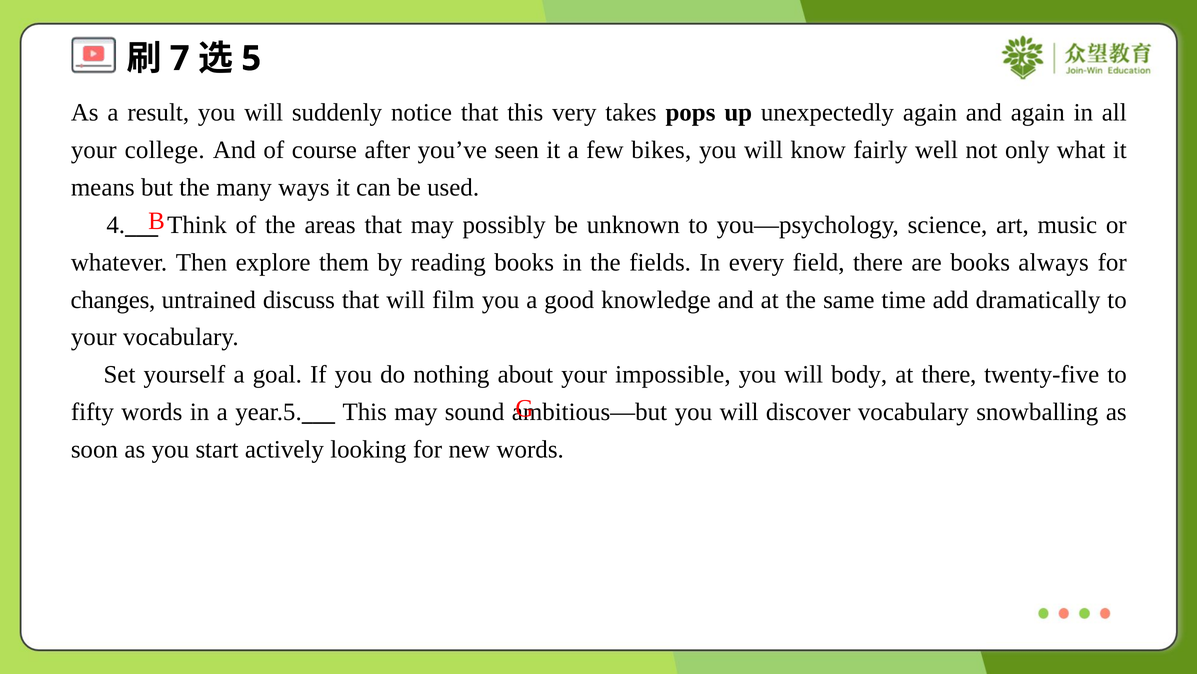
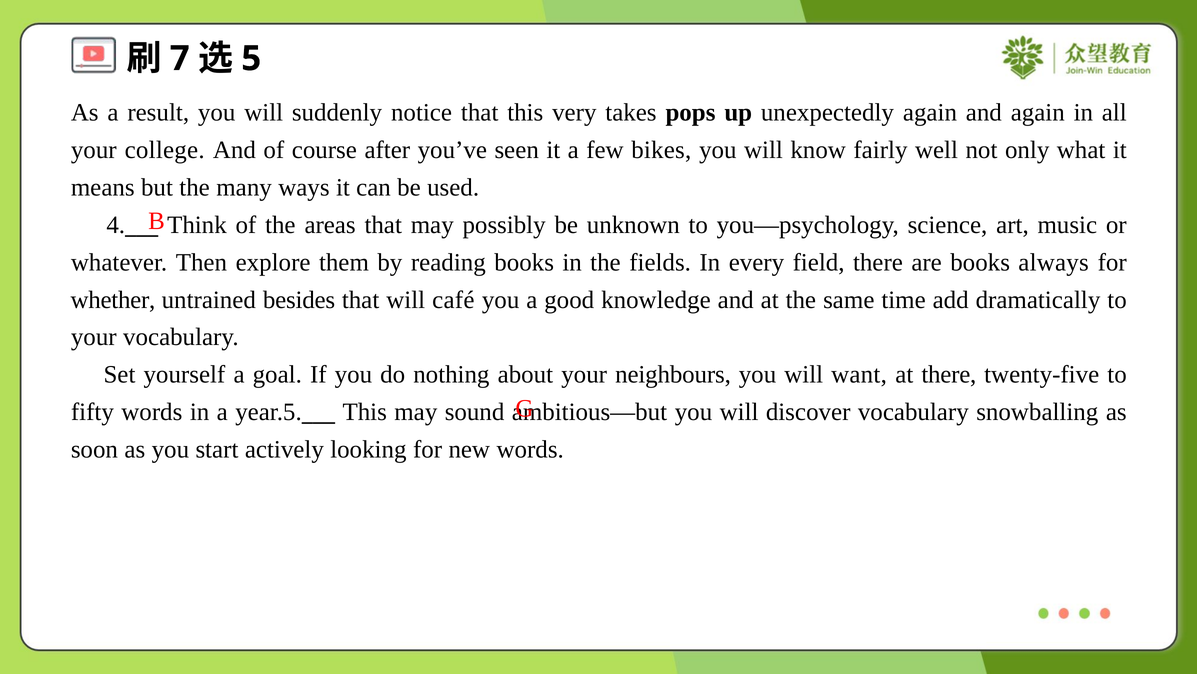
changes: changes -> whether
discuss: discuss -> besides
film: film -> café
impossible: impossible -> neighbours
body: body -> want
